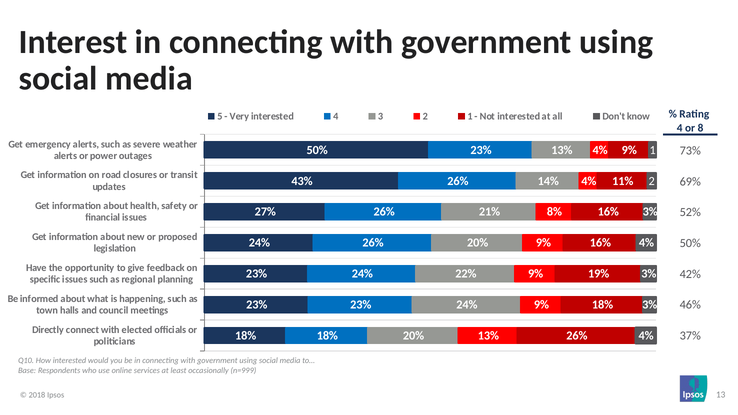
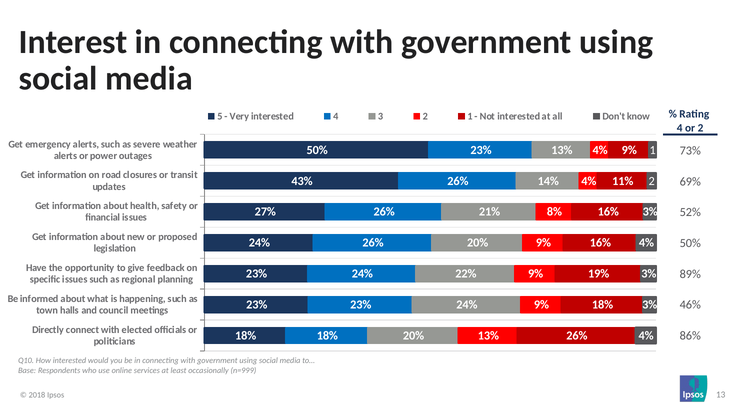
or 8: 8 -> 2
42%: 42% -> 89%
37%: 37% -> 86%
